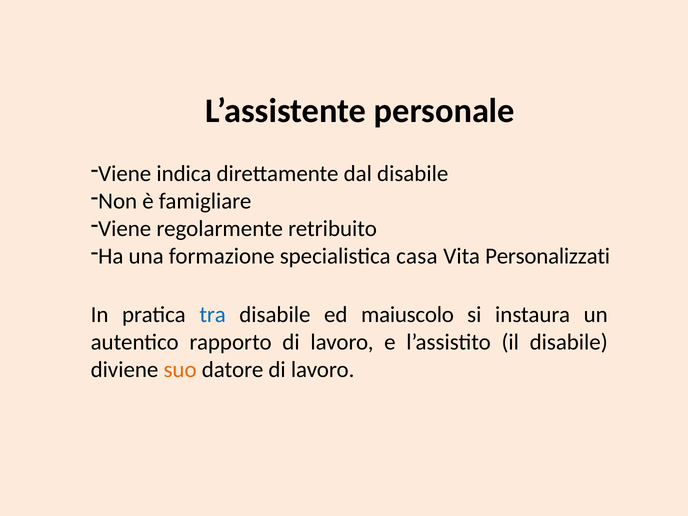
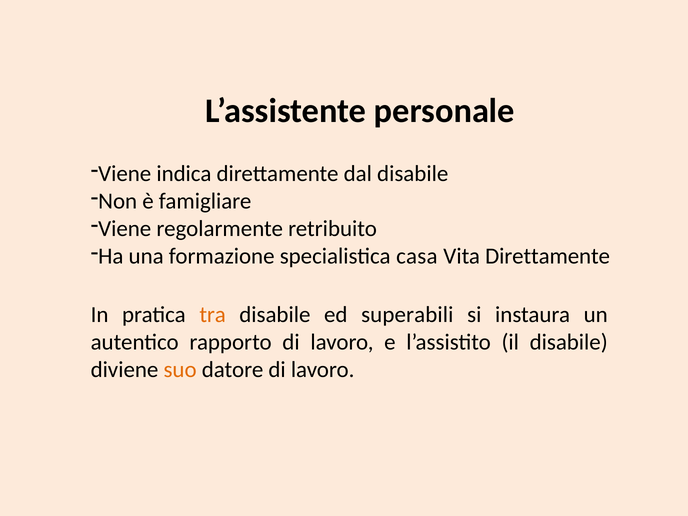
Vita Personalizzati: Personalizzati -> Direttamente
tra colour: blue -> orange
maiuscolo: maiuscolo -> superabili
